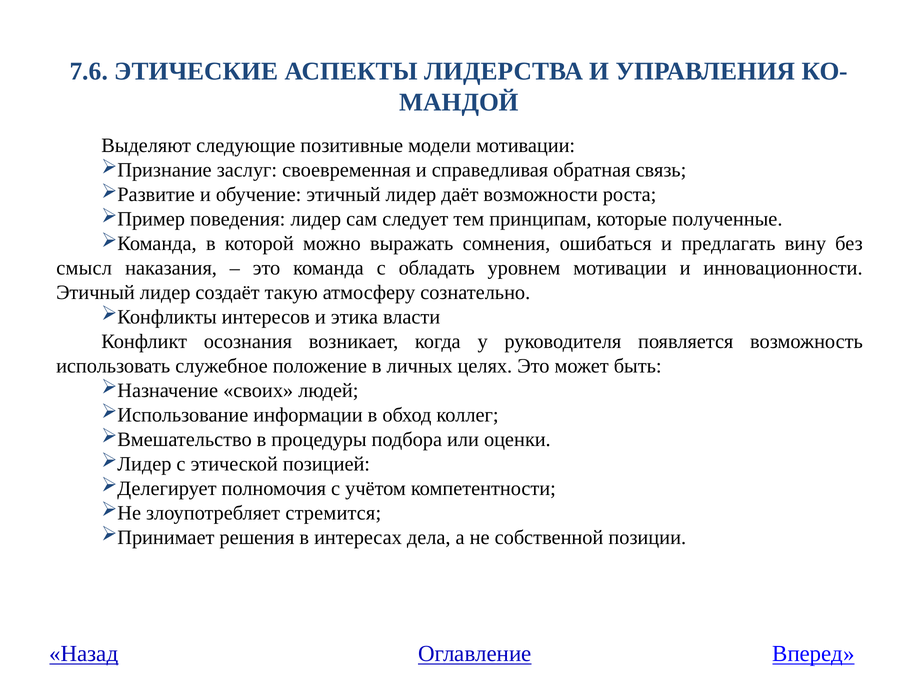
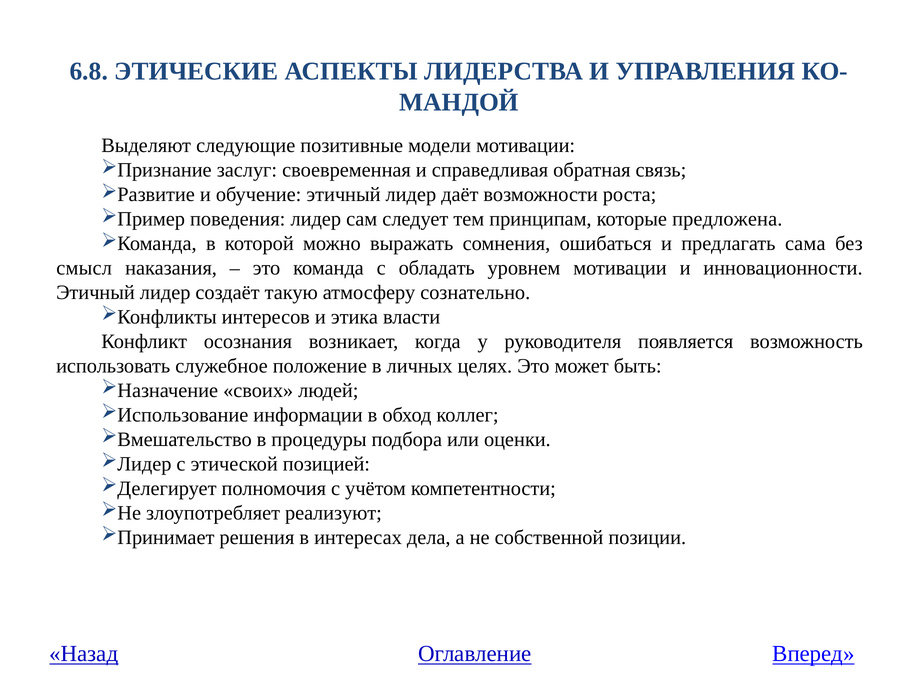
7.6: 7.6 -> 6.8
полученные: полученные -> предложена
вину: вину -> сама
стремится: стремится -> реализуют
